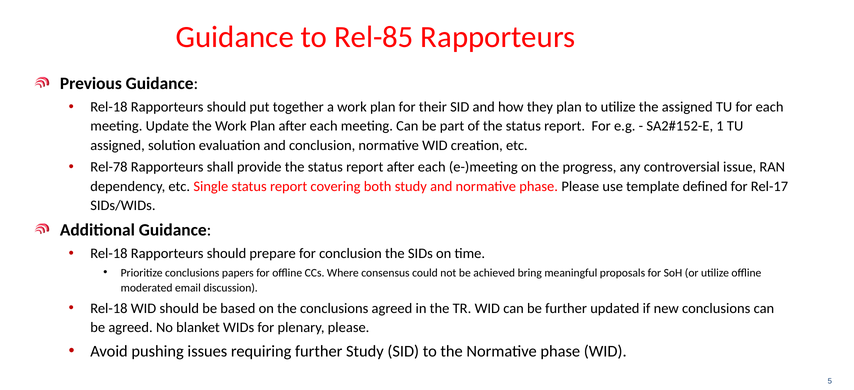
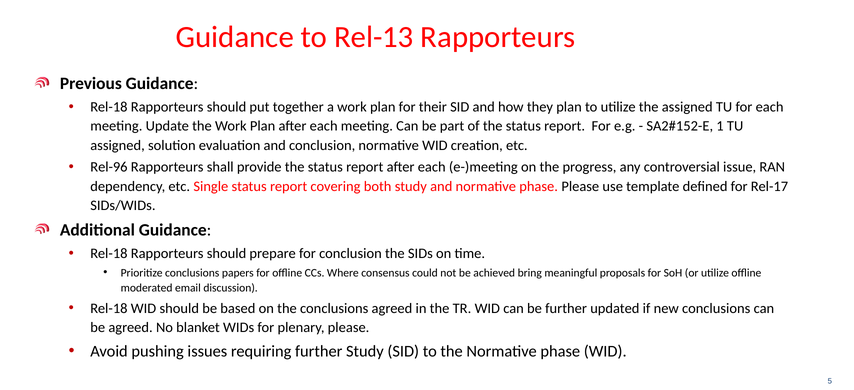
Rel-85: Rel-85 -> Rel-13
Rel-78: Rel-78 -> Rel-96
